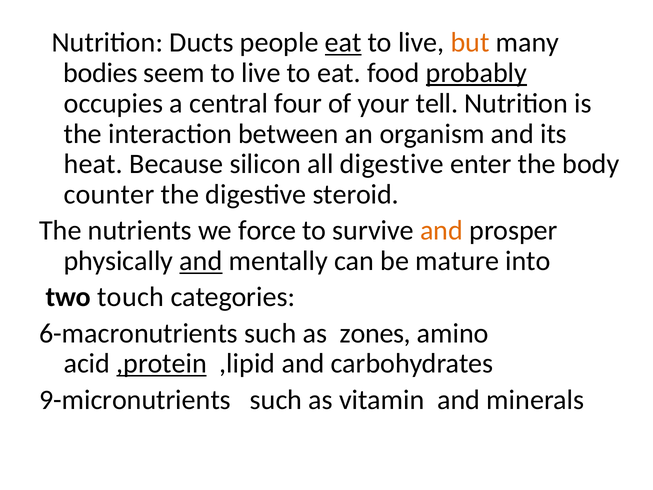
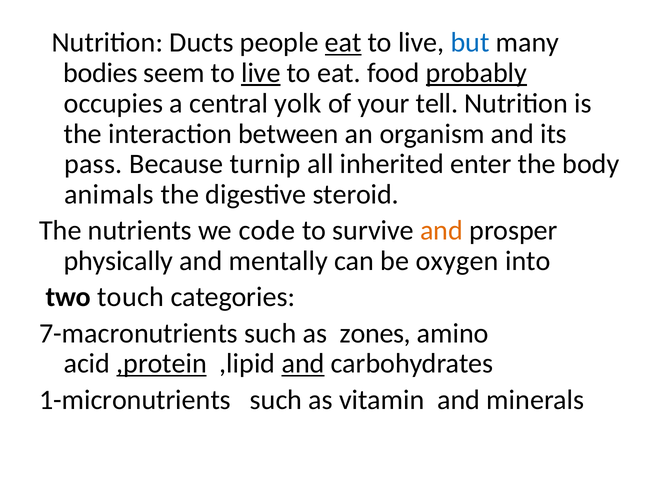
but colour: orange -> blue
live at (261, 73) underline: none -> present
four: four -> yolk
heat: heat -> pass
silicon: silicon -> turnip
all digestive: digestive -> inherited
counter: counter -> animals
force: force -> code
and at (201, 261) underline: present -> none
mature: mature -> oxygen
6-macronutrients: 6-macronutrients -> 7-macronutrients
and at (303, 364) underline: none -> present
9-micronutrients: 9-micronutrients -> 1-micronutrients
